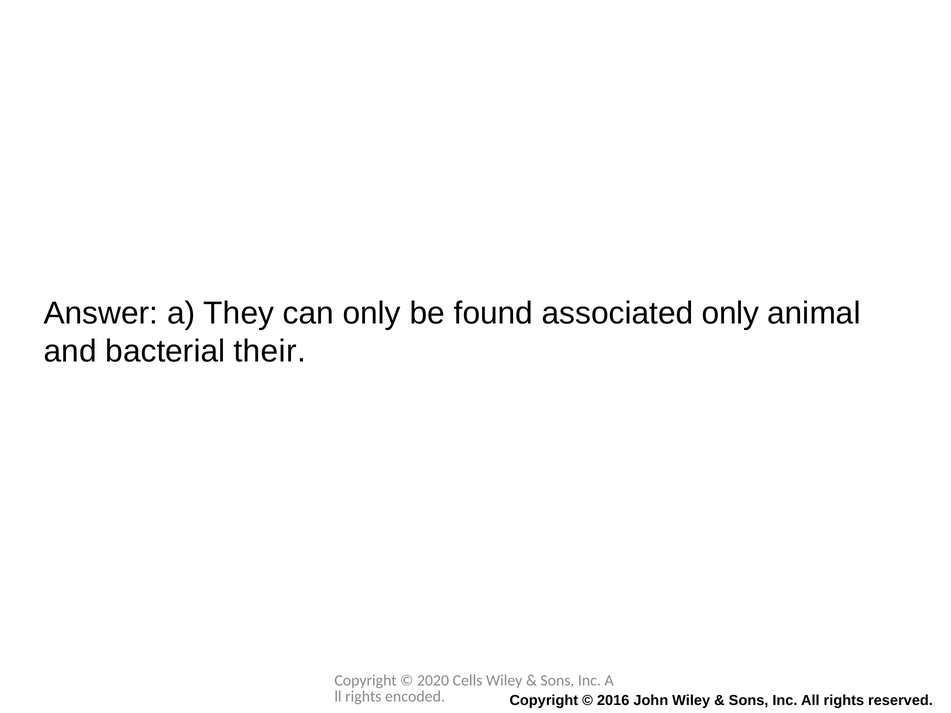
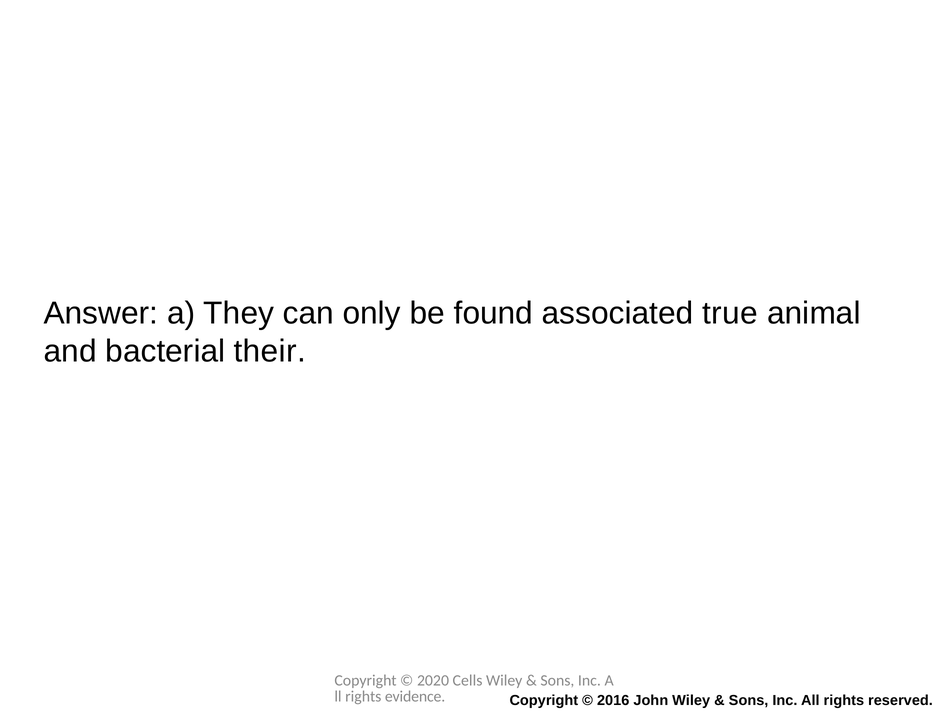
associated only: only -> true
encoded: encoded -> evidence
